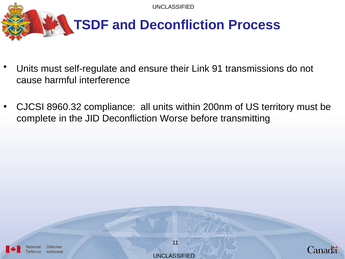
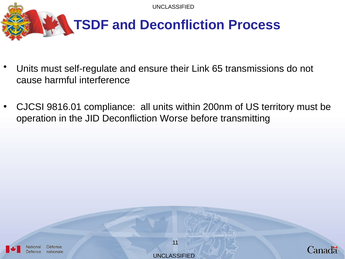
91: 91 -> 65
8960.32: 8960.32 -> 9816.01
complete: complete -> operation
